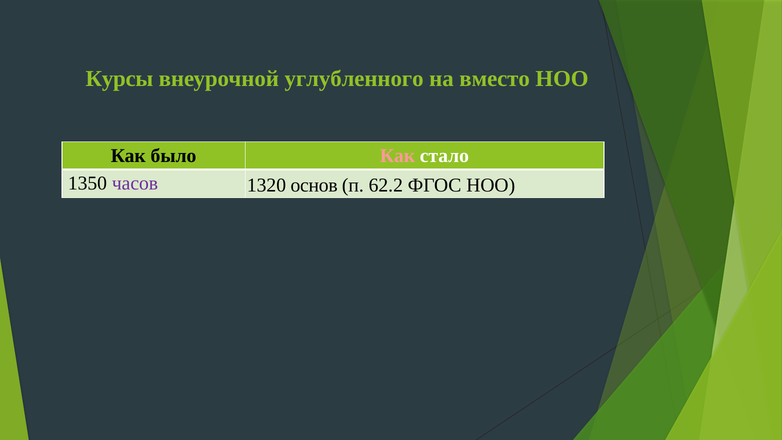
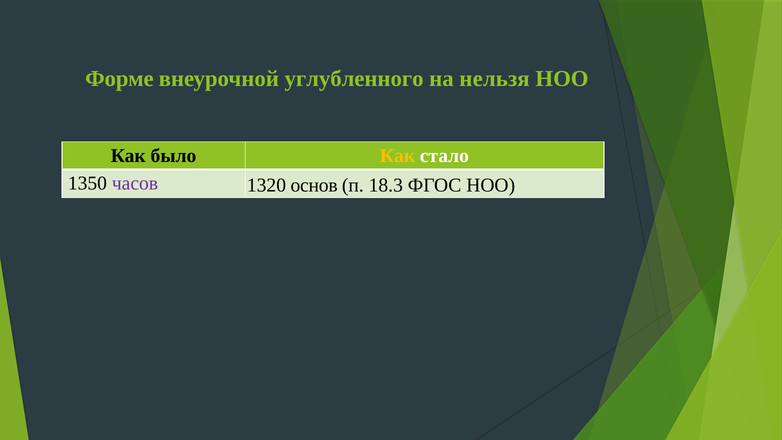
Курсы: Курсы -> Форме
вместо: вместо -> нельзя
Как at (398, 156) colour: pink -> yellow
62.2: 62.2 -> 18.3
